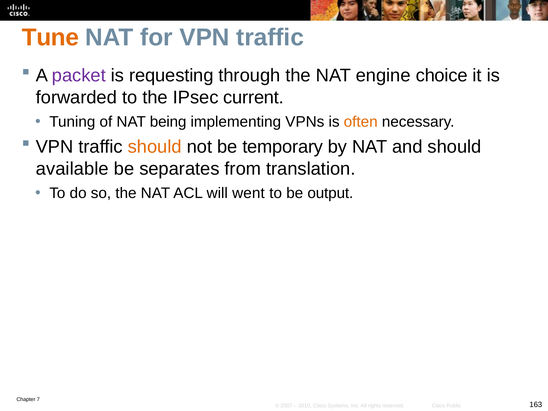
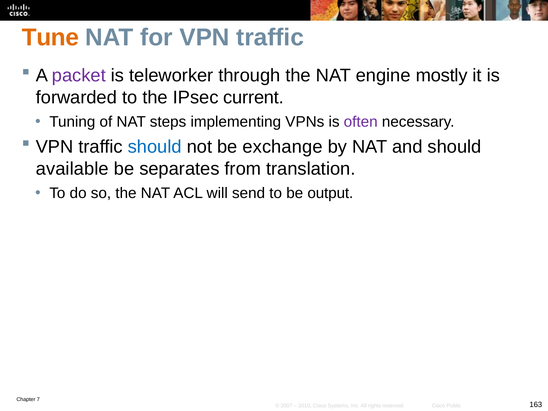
requesting: requesting -> teleworker
choice: choice -> mostly
being: being -> steps
often colour: orange -> purple
should at (155, 147) colour: orange -> blue
temporary: temporary -> exchange
went: went -> send
